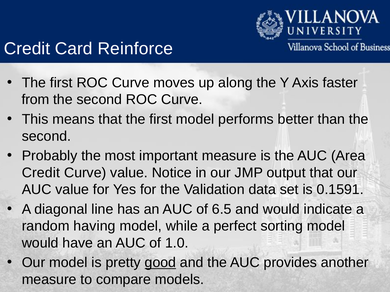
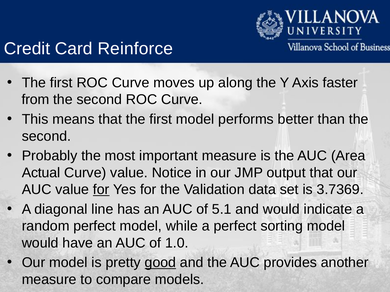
Credit at (41, 173): Credit -> Actual
for at (101, 190) underline: none -> present
0.1591: 0.1591 -> 3.7369
6.5: 6.5 -> 5.1
random having: having -> perfect
